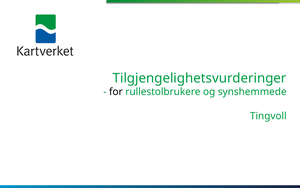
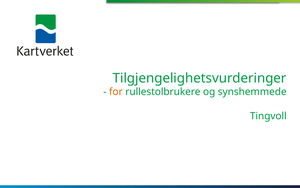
for colour: black -> orange
